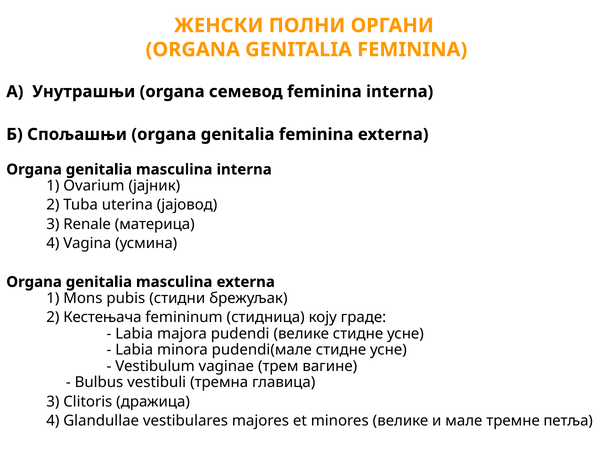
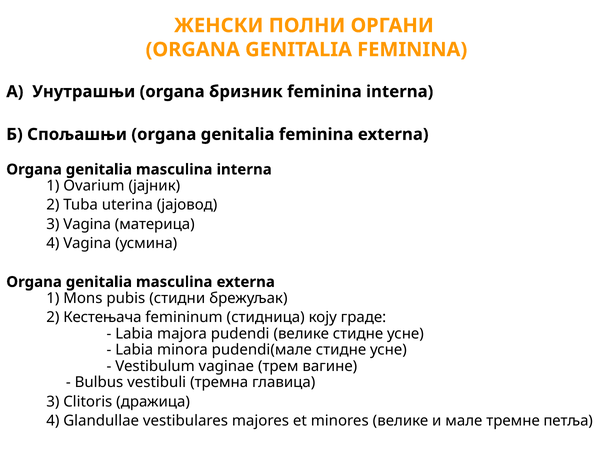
семевод: семевод -> бризник
3 Renale: Renale -> Vagina
